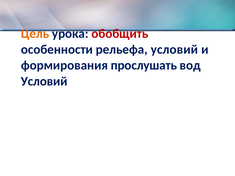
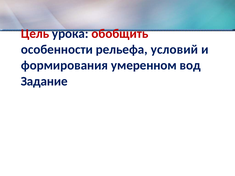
Цель colour: orange -> red
прослушать: прослушать -> умеренном
Условий at (44, 81): Условий -> Задание
